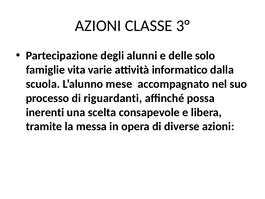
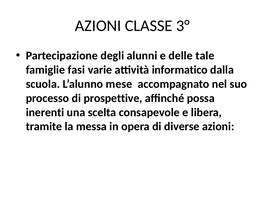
solo: solo -> tale
vita: vita -> fasi
riguardanti: riguardanti -> prospettive
